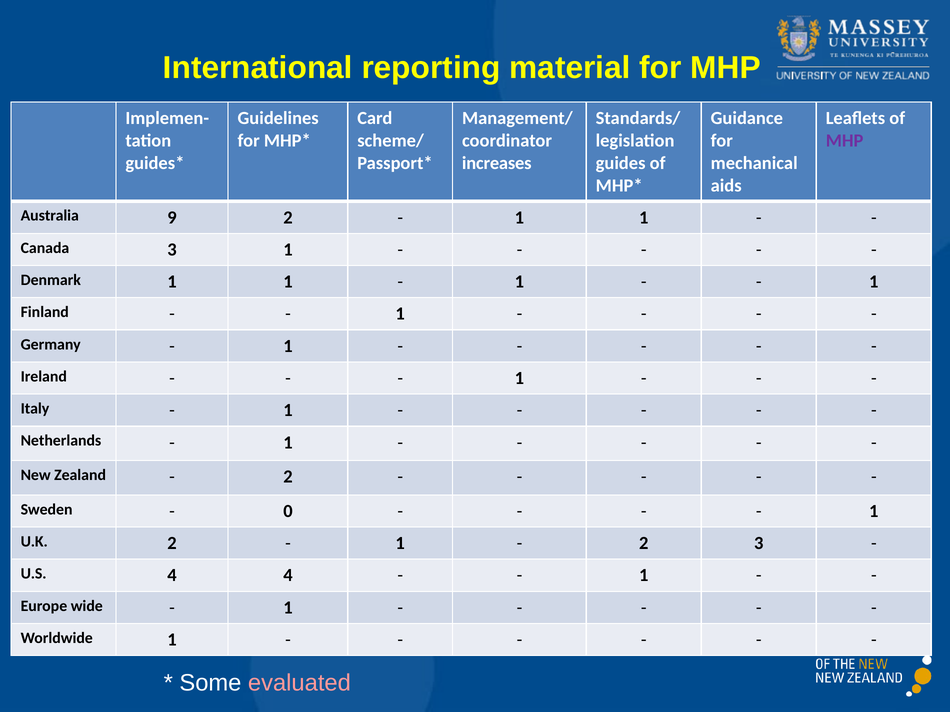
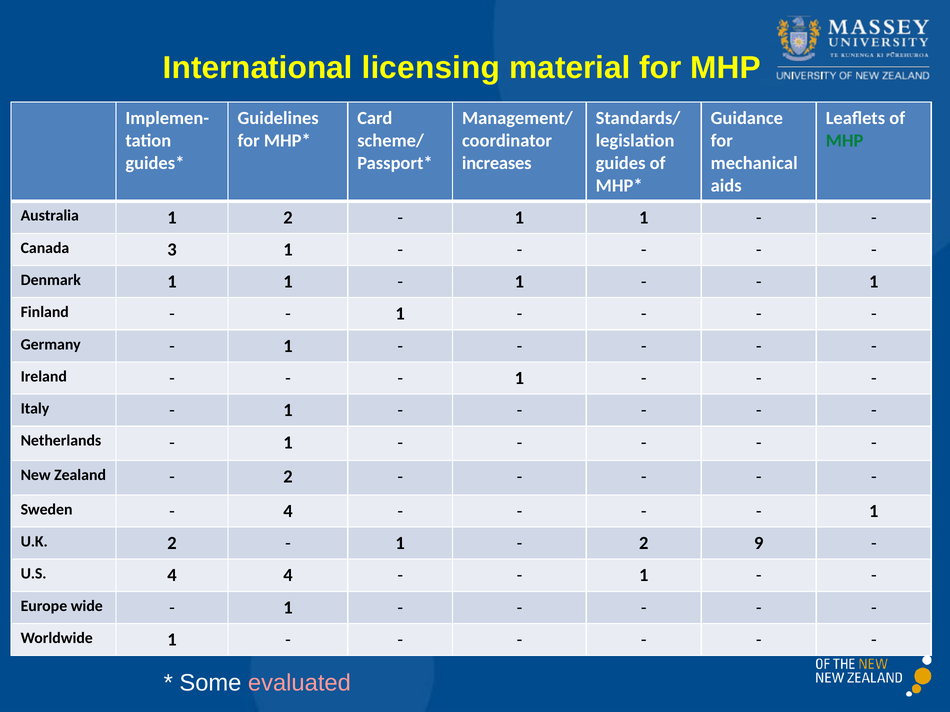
reporting: reporting -> licensing
MHP at (845, 141) colour: purple -> green
Australia 9: 9 -> 1
0 at (288, 511): 0 -> 4
2 3: 3 -> 9
